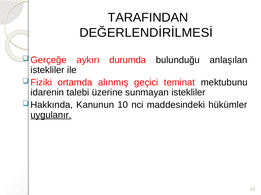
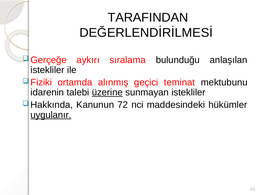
durumda: durumda -> sıralama
üzerine underline: none -> present
10: 10 -> 72
